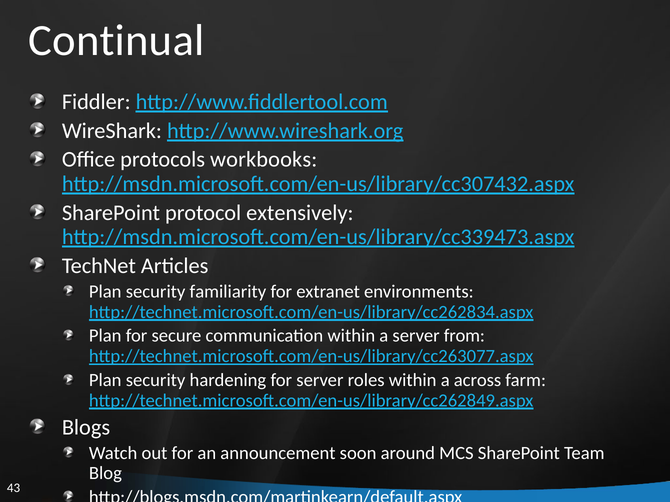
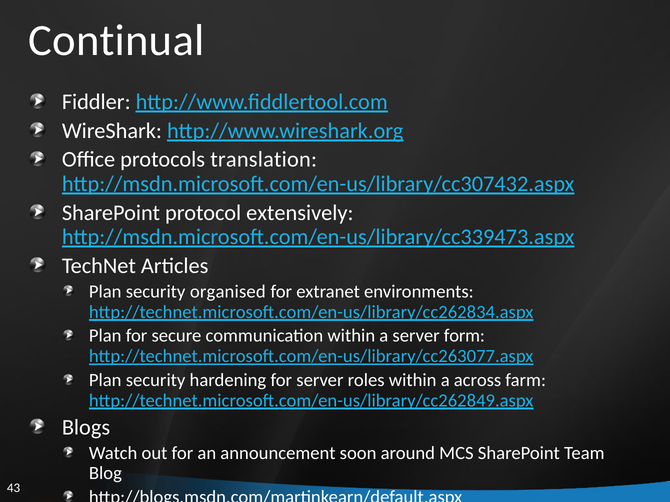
workbooks: workbooks -> translation
familiarity: familiarity -> organised
from: from -> form
